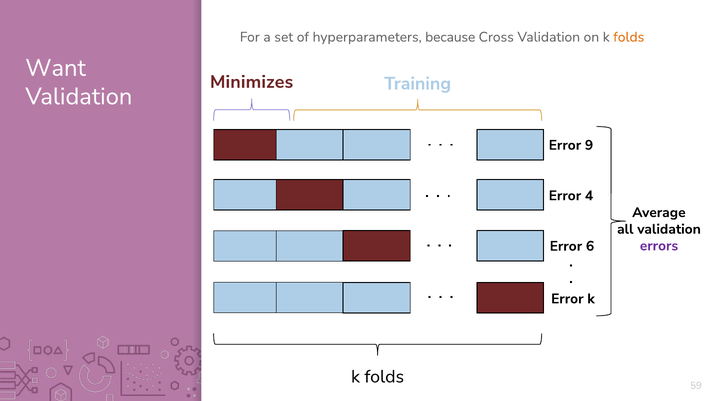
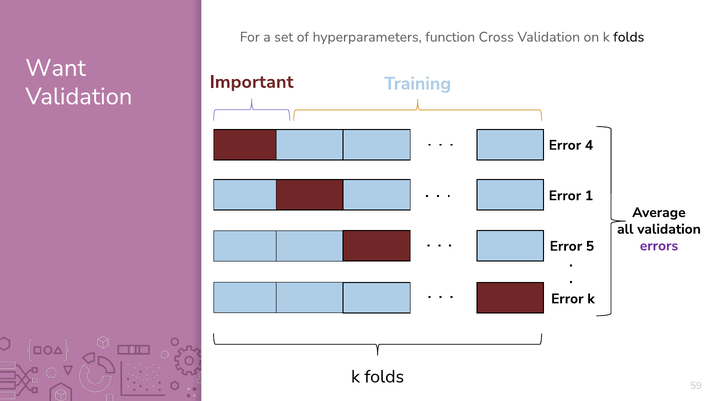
because: because -> function
folds at (629, 37) colour: orange -> black
Minimizes: Minimizes -> Important
9: 9 -> 4
4: 4 -> 1
6: 6 -> 5
